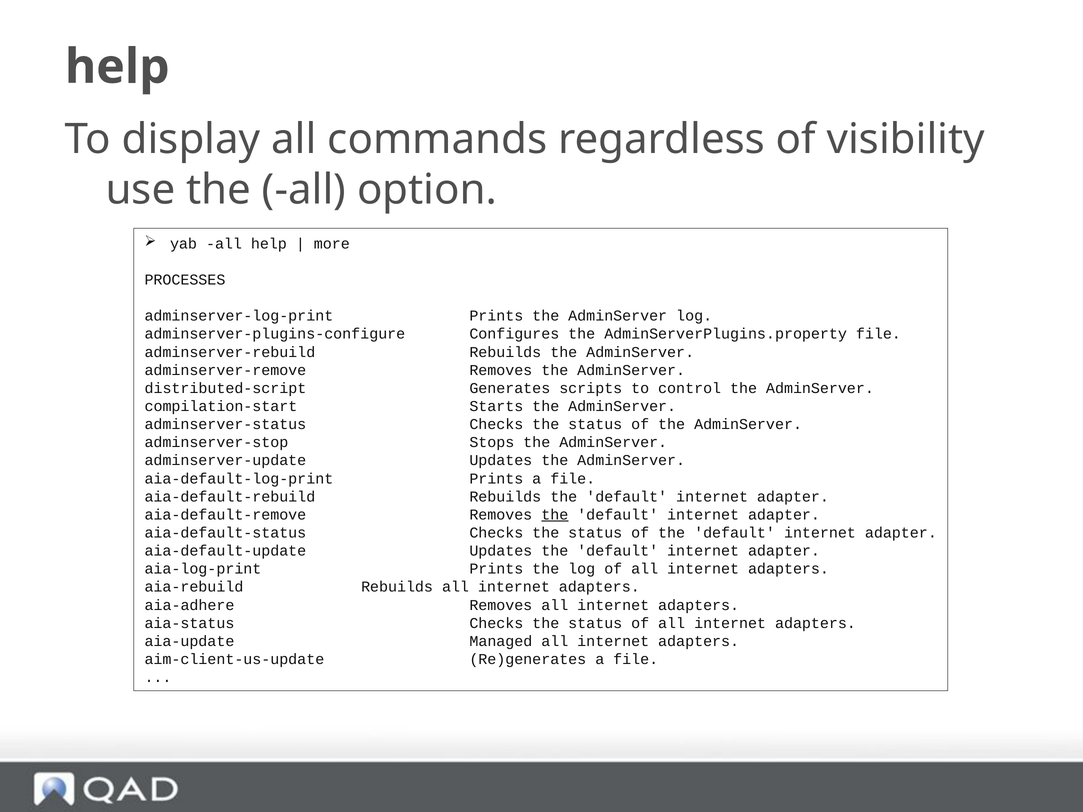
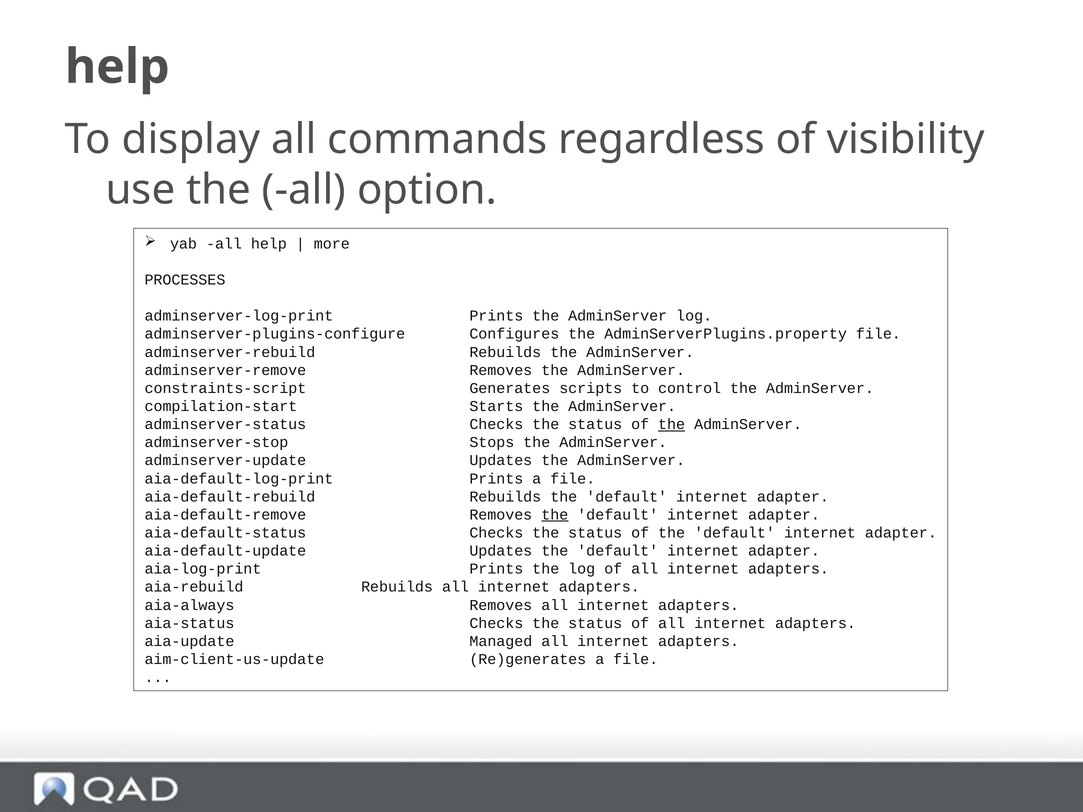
distributed-script: distributed-script -> constraints-script
the at (672, 424) underline: none -> present
aia-adhere: aia-adhere -> aia-always
